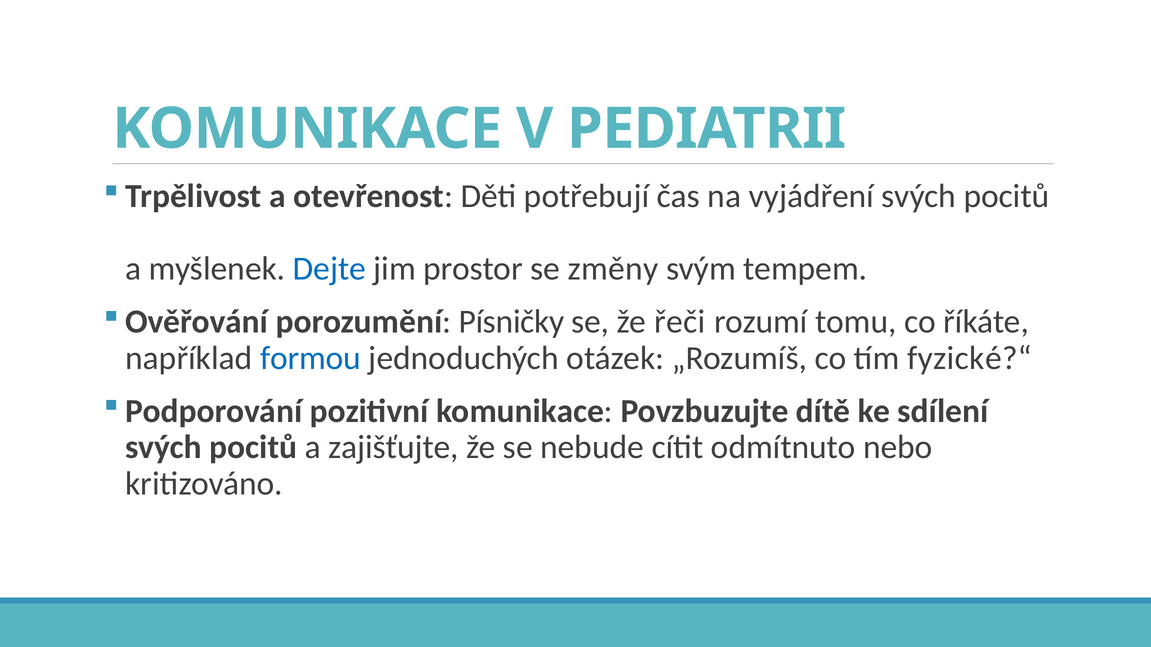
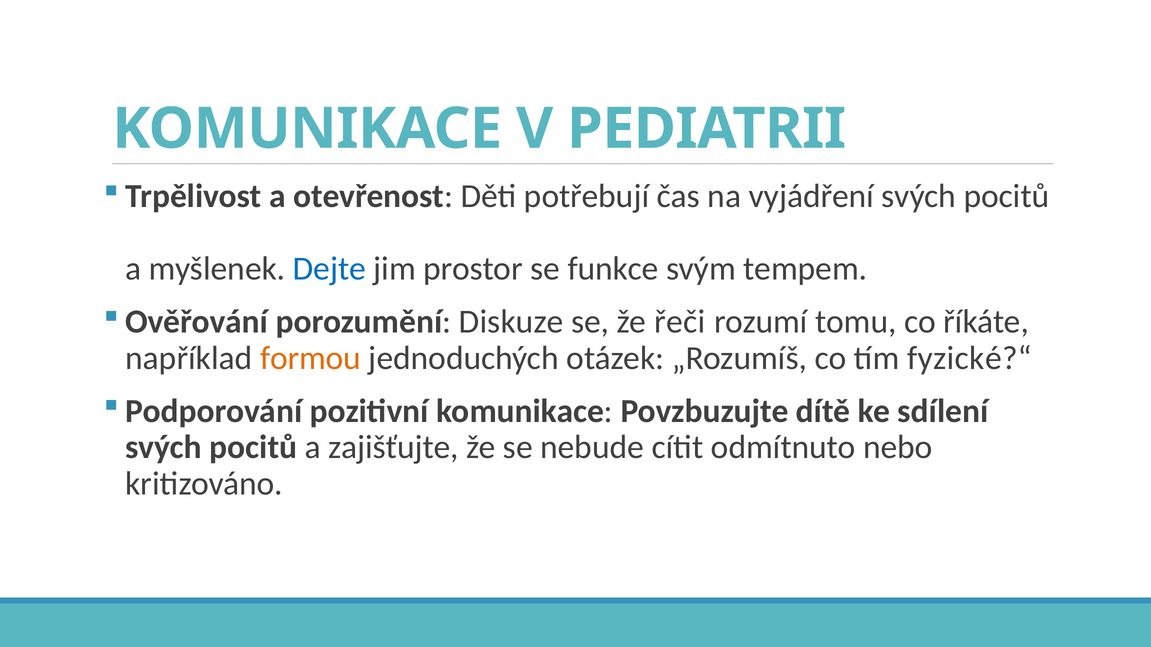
změny: změny -> funkce
Písničky: Písničky -> Diskuze
formou colour: blue -> orange
